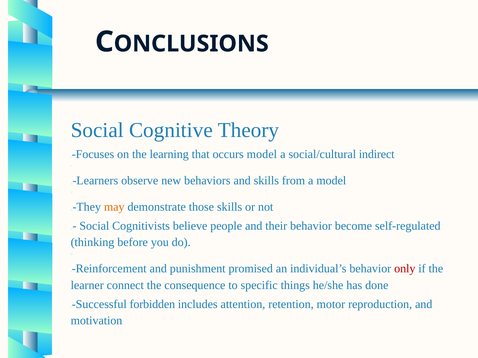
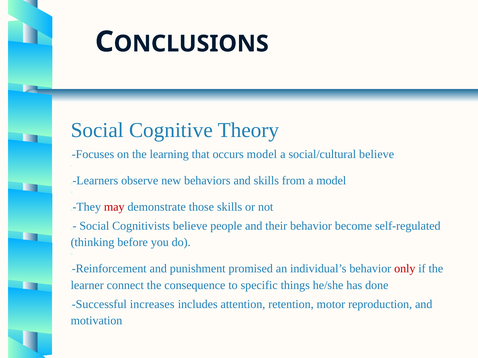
social/cultural indirect: indirect -> believe
may colour: orange -> red
forbidden: forbidden -> increases
